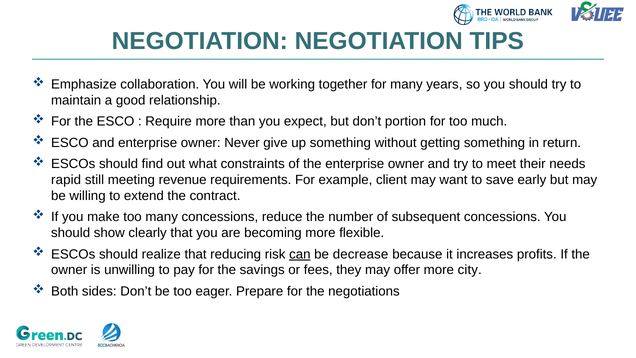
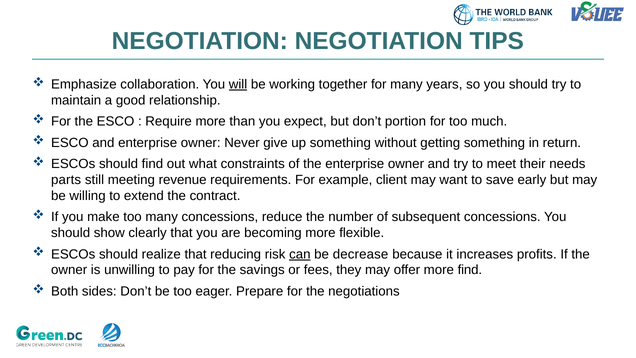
will underline: none -> present
rapid: rapid -> parts
more city: city -> find
